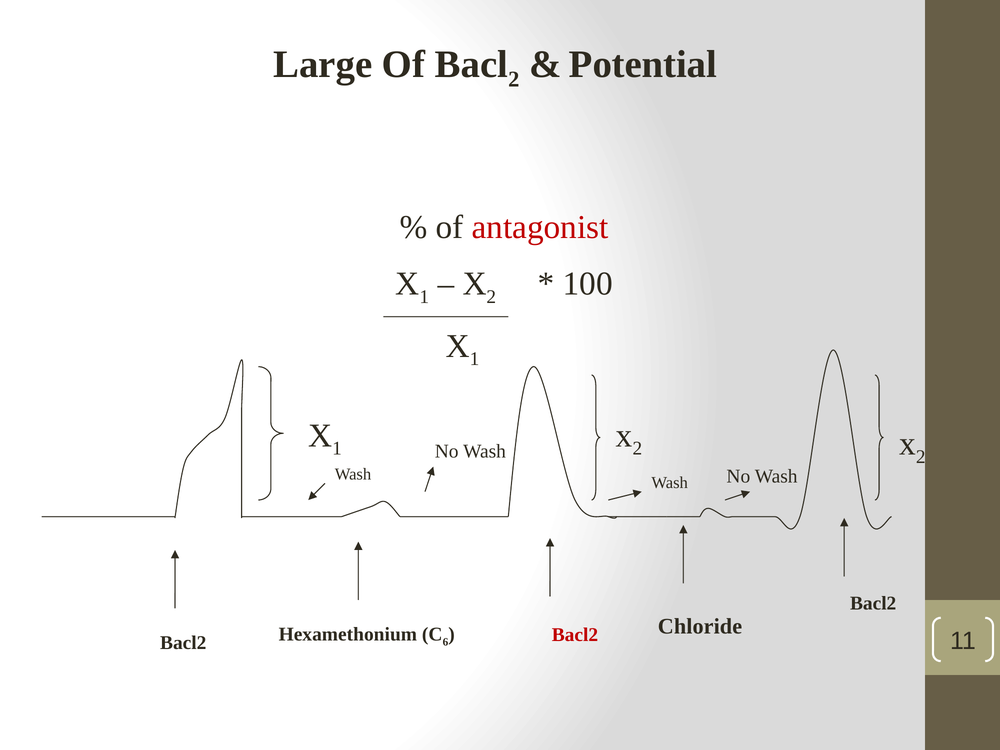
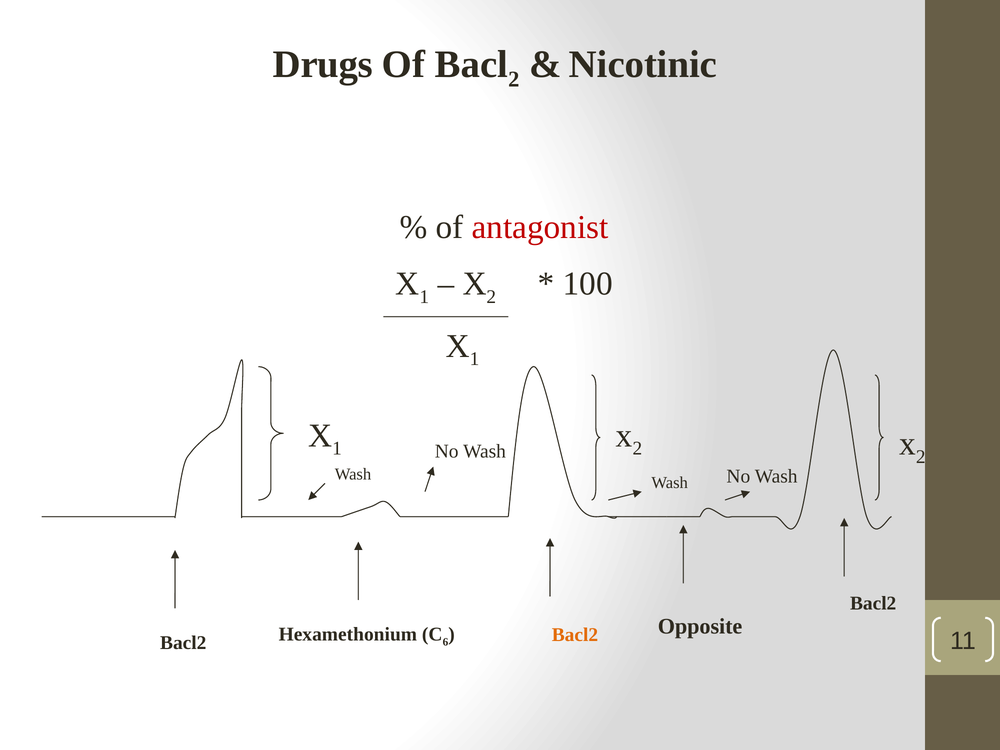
Large: Large -> Drugs
Potential: Potential -> Nicotinic
Chloride: Chloride -> Opposite
Bacl2 at (575, 635) colour: red -> orange
